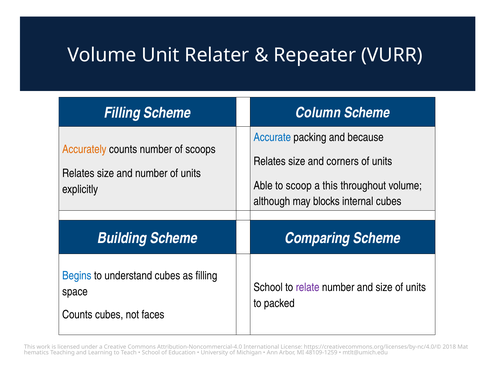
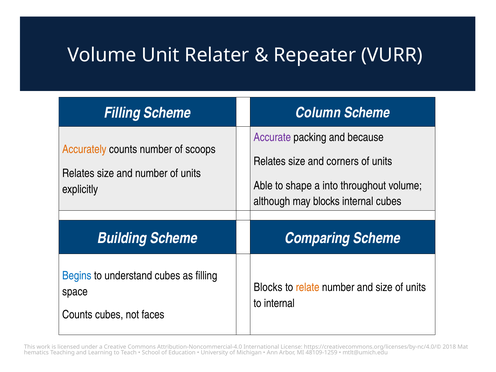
Accurate colour: blue -> purple
scoop: scoop -> shape
a this: this -> into
School at (268, 287): School -> Blocks
relate colour: purple -> orange
to packed: packed -> internal
